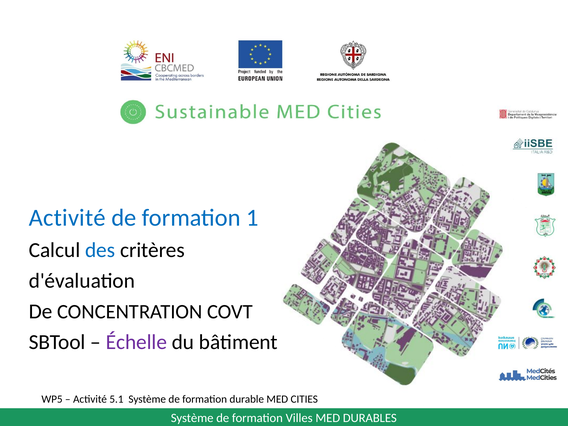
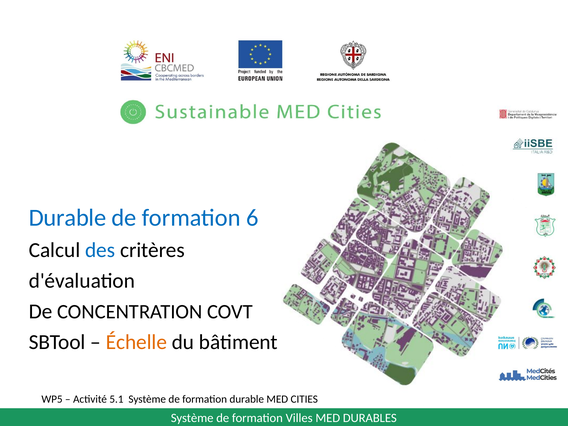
Activité at (67, 218): Activité -> Durable
1: 1 -> 6
Échelle colour: purple -> orange
